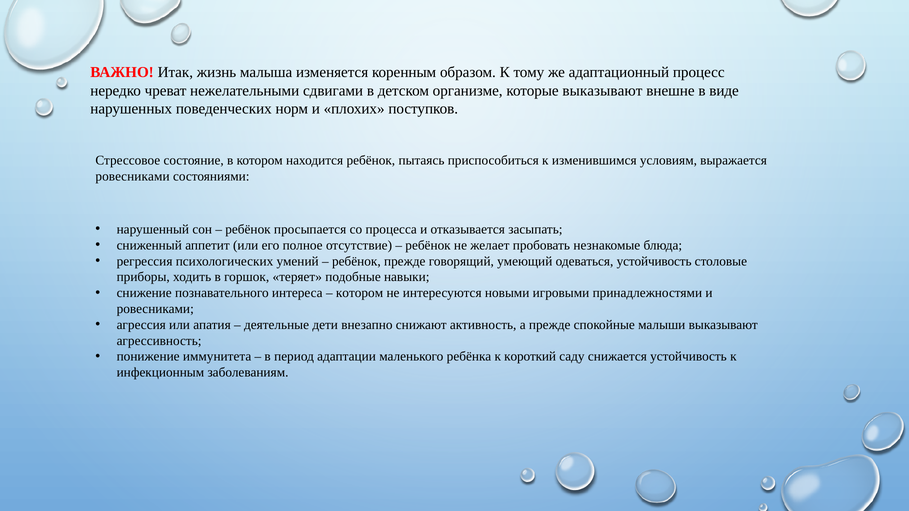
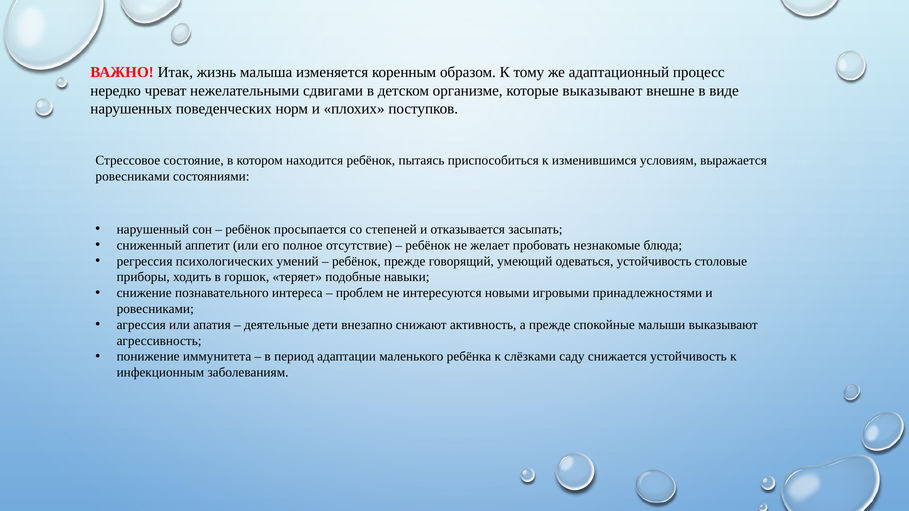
процесса: процесса -> степеней
котором at (360, 293): котором -> проблем
короткий: короткий -> слёзками
